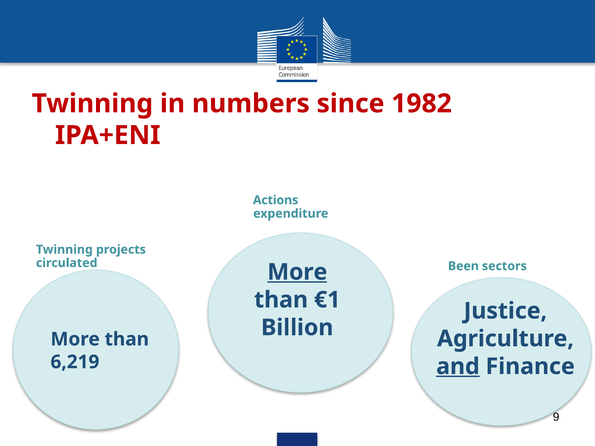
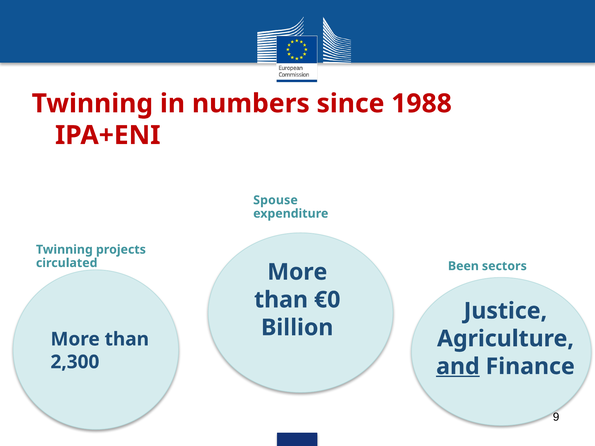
1982: 1982 -> 1988
Actions: Actions -> Spouse
More at (297, 272) underline: present -> none
€1: €1 -> €0
6,219: 6,219 -> 2,300
